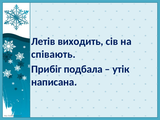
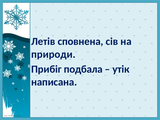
виходить: виходить -> сповнена
співають: співають -> природи
